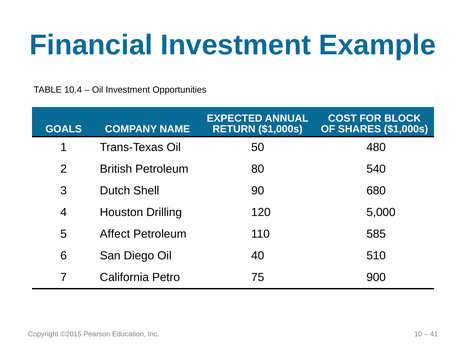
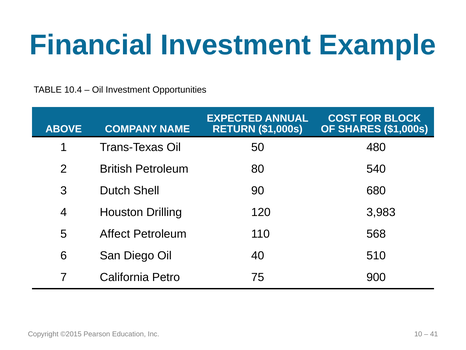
GOALS: GOALS -> ABOVE
5,000: 5,000 -> 3,983
585: 585 -> 568
